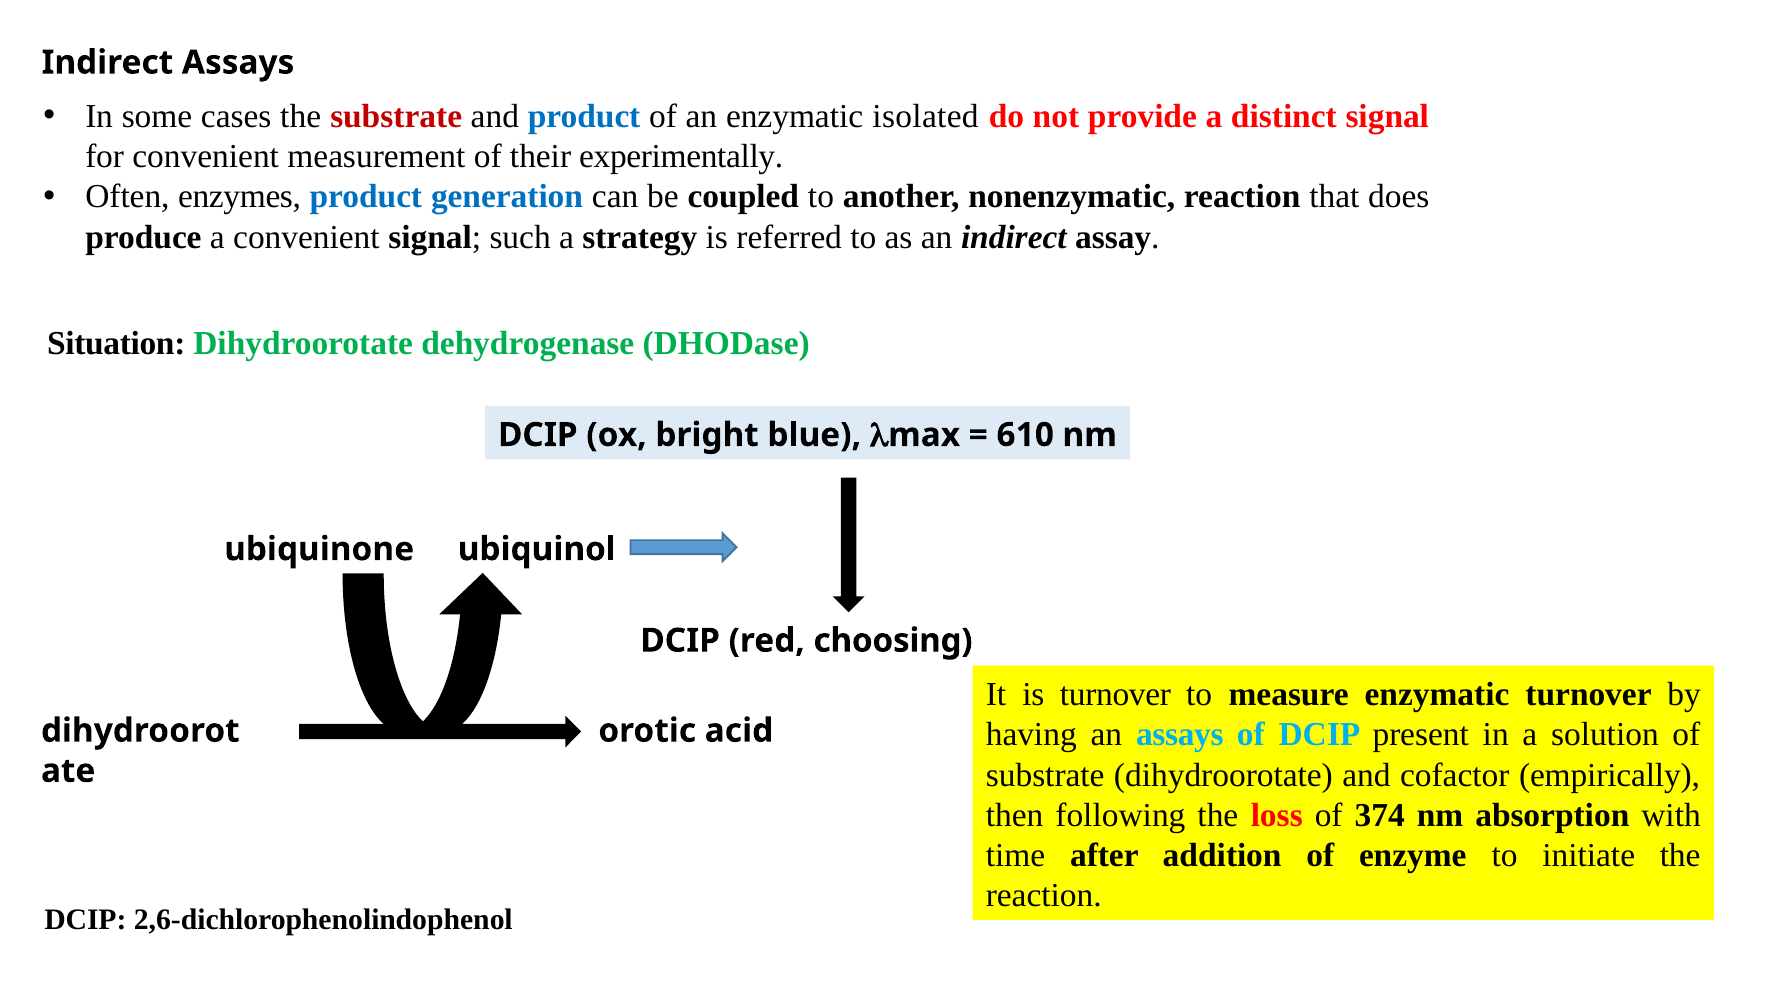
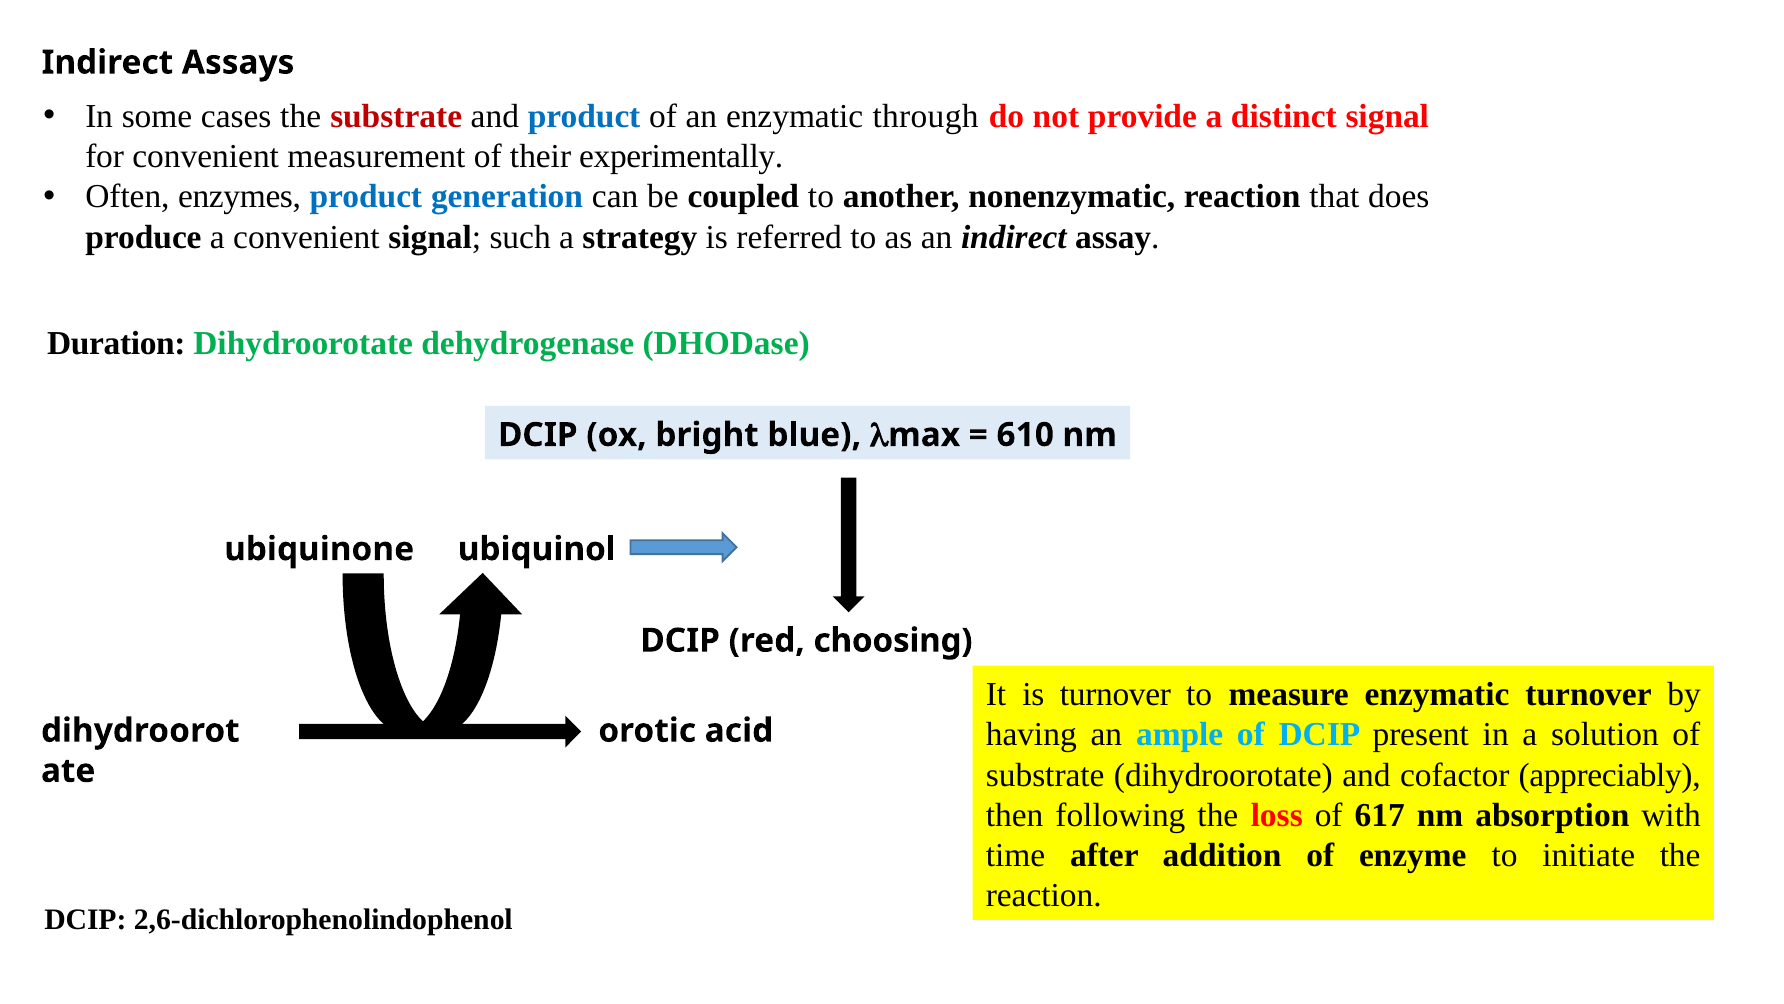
isolated: isolated -> through
Situation: Situation -> Duration
an assays: assays -> ample
empirically: empirically -> appreciably
374: 374 -> 617
